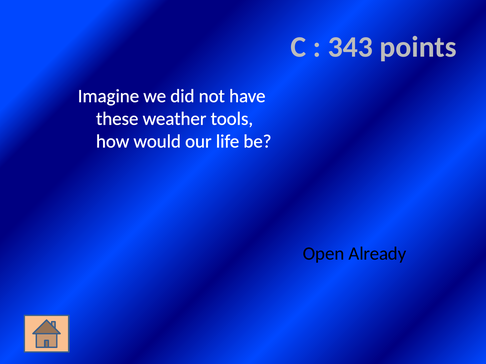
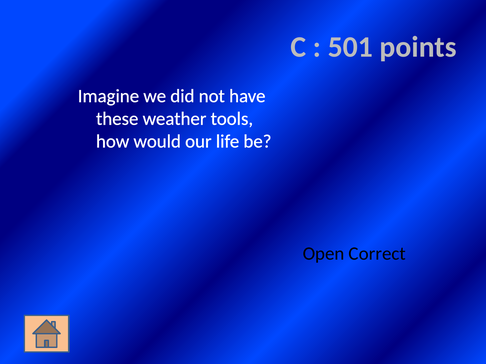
343: 343 -> 501
Already: Already -> Correct
